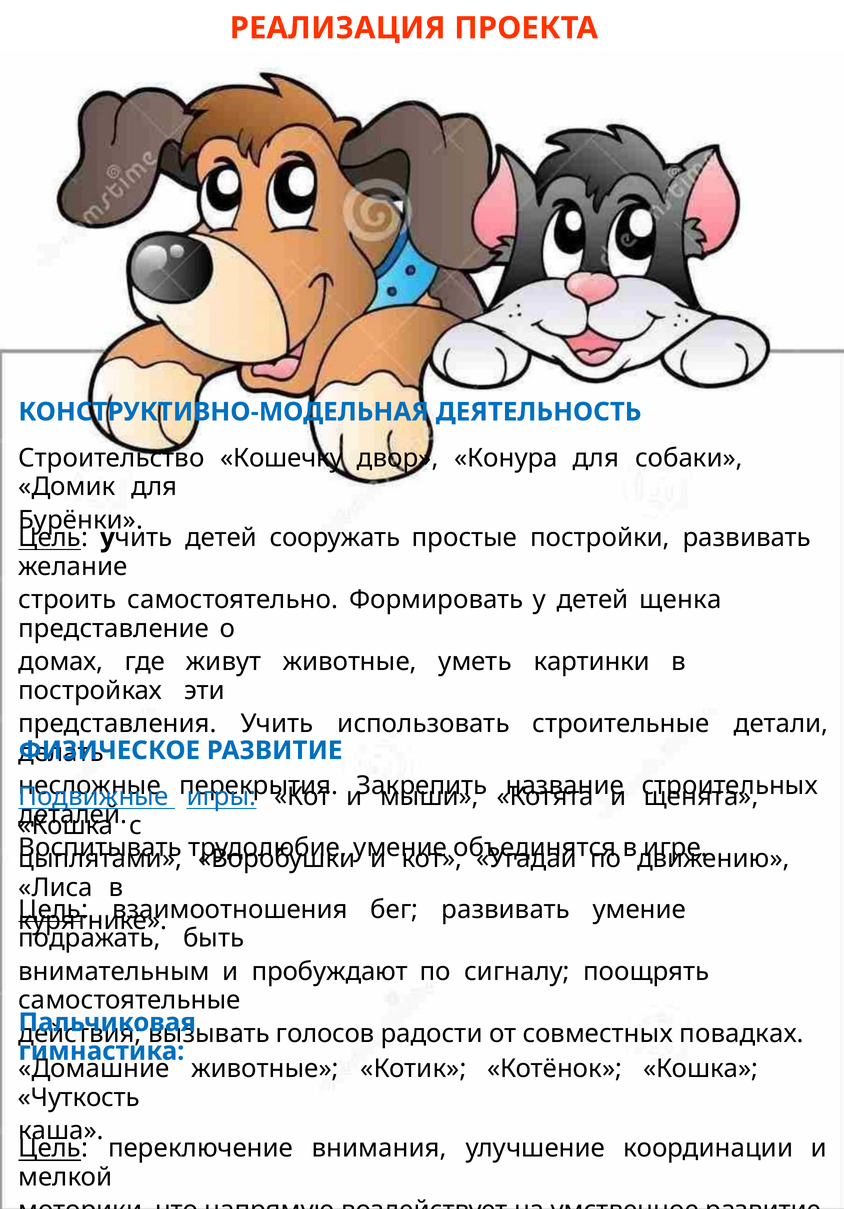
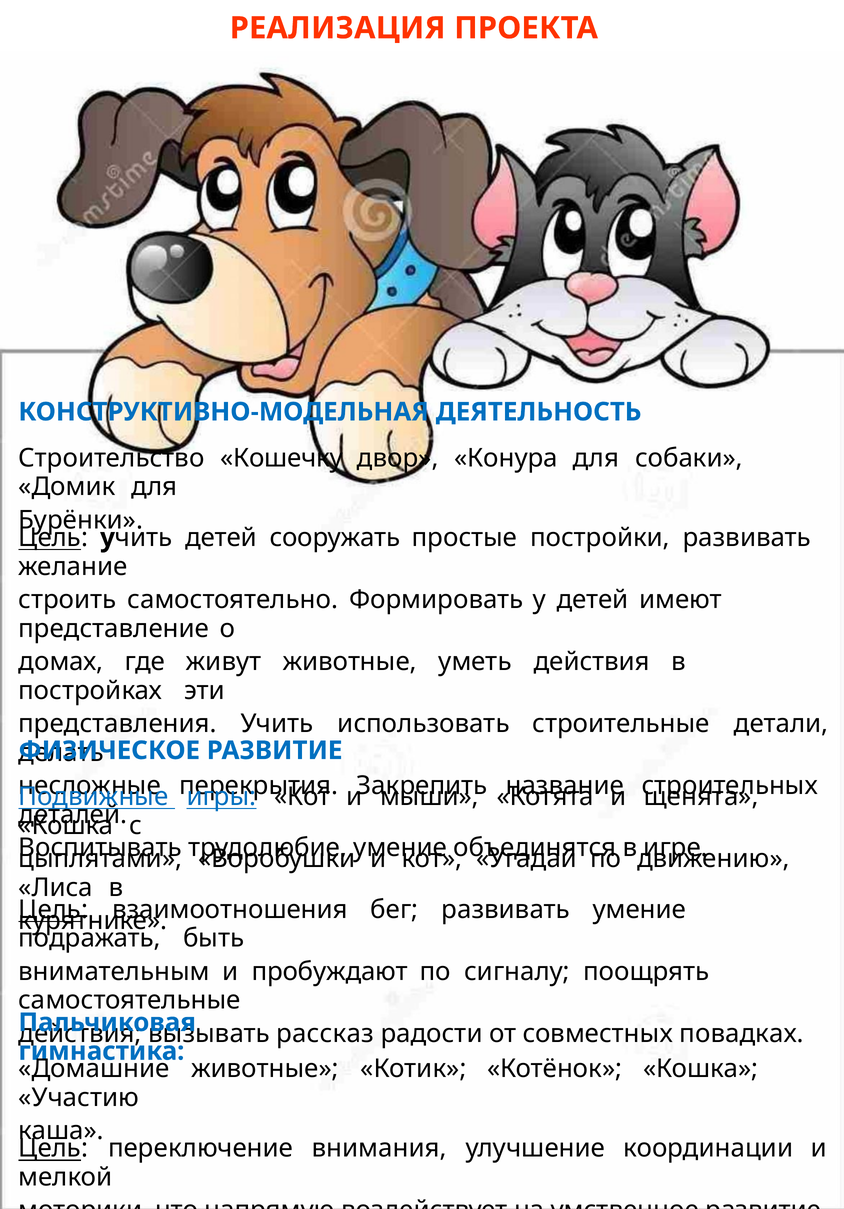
щенка: щенка -> имеют
уметь картинки: картинки -> действия
голосов: голосов -> рассказ
Чуткость: Чуткость -> Участию
